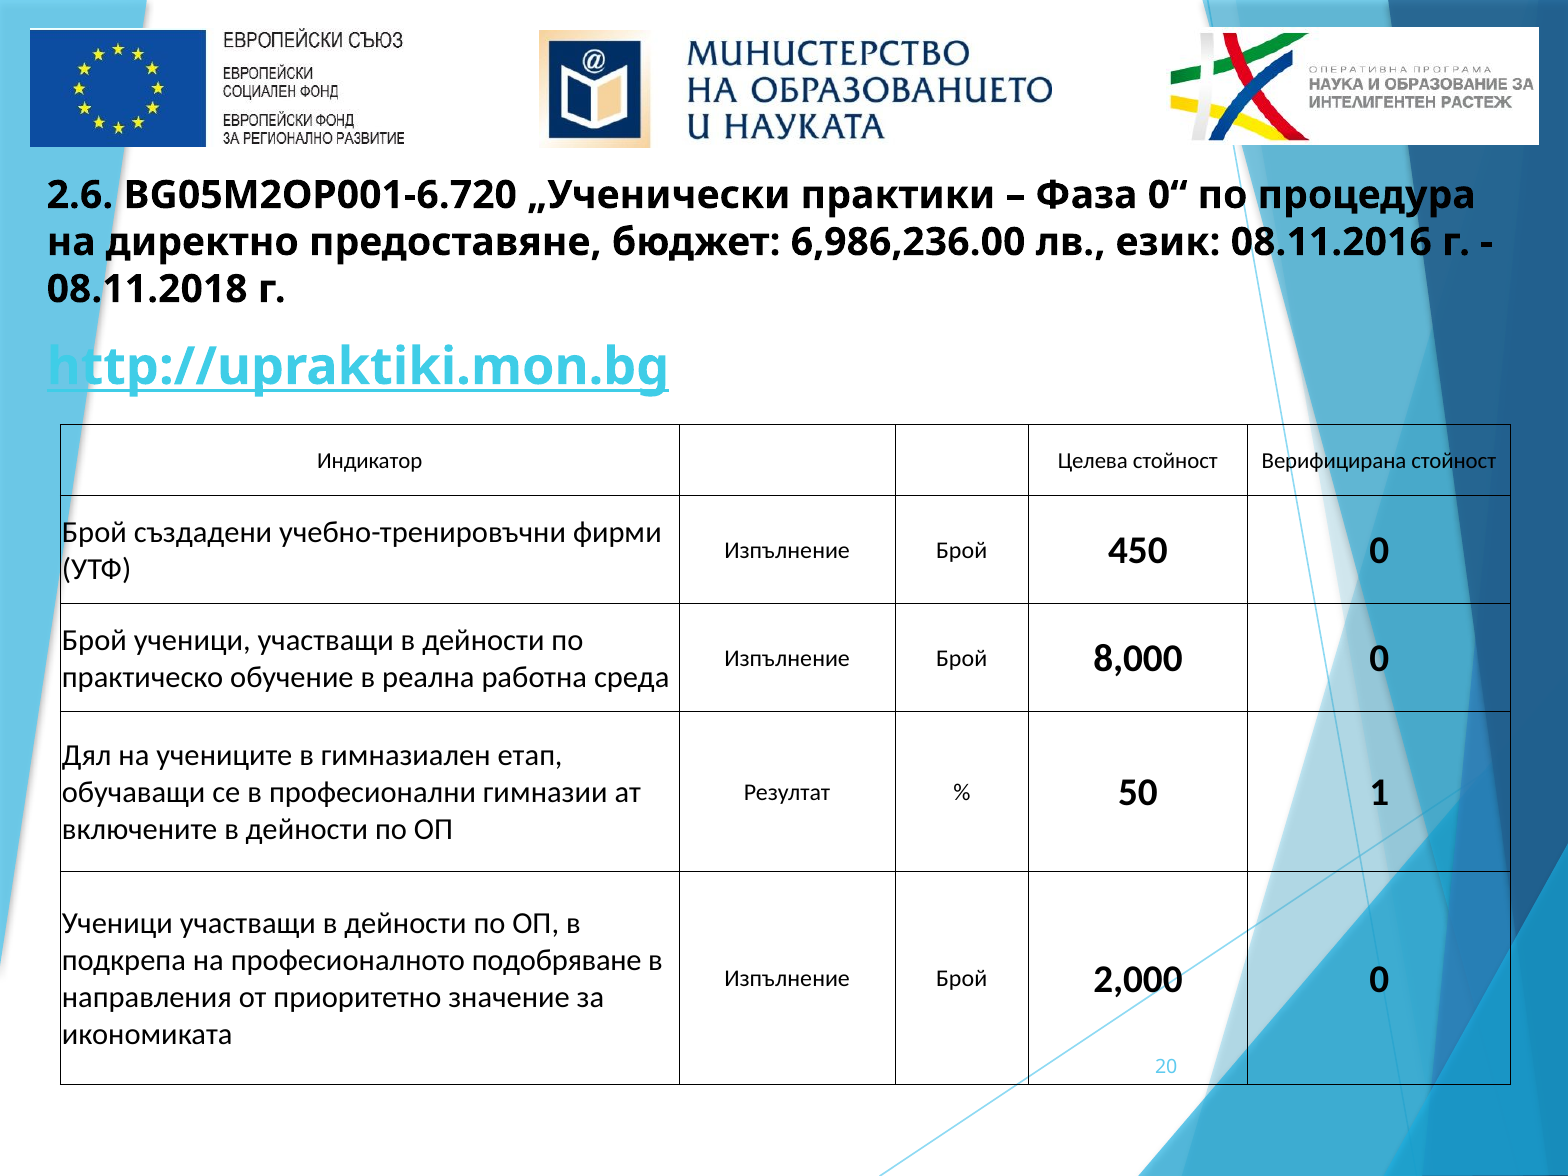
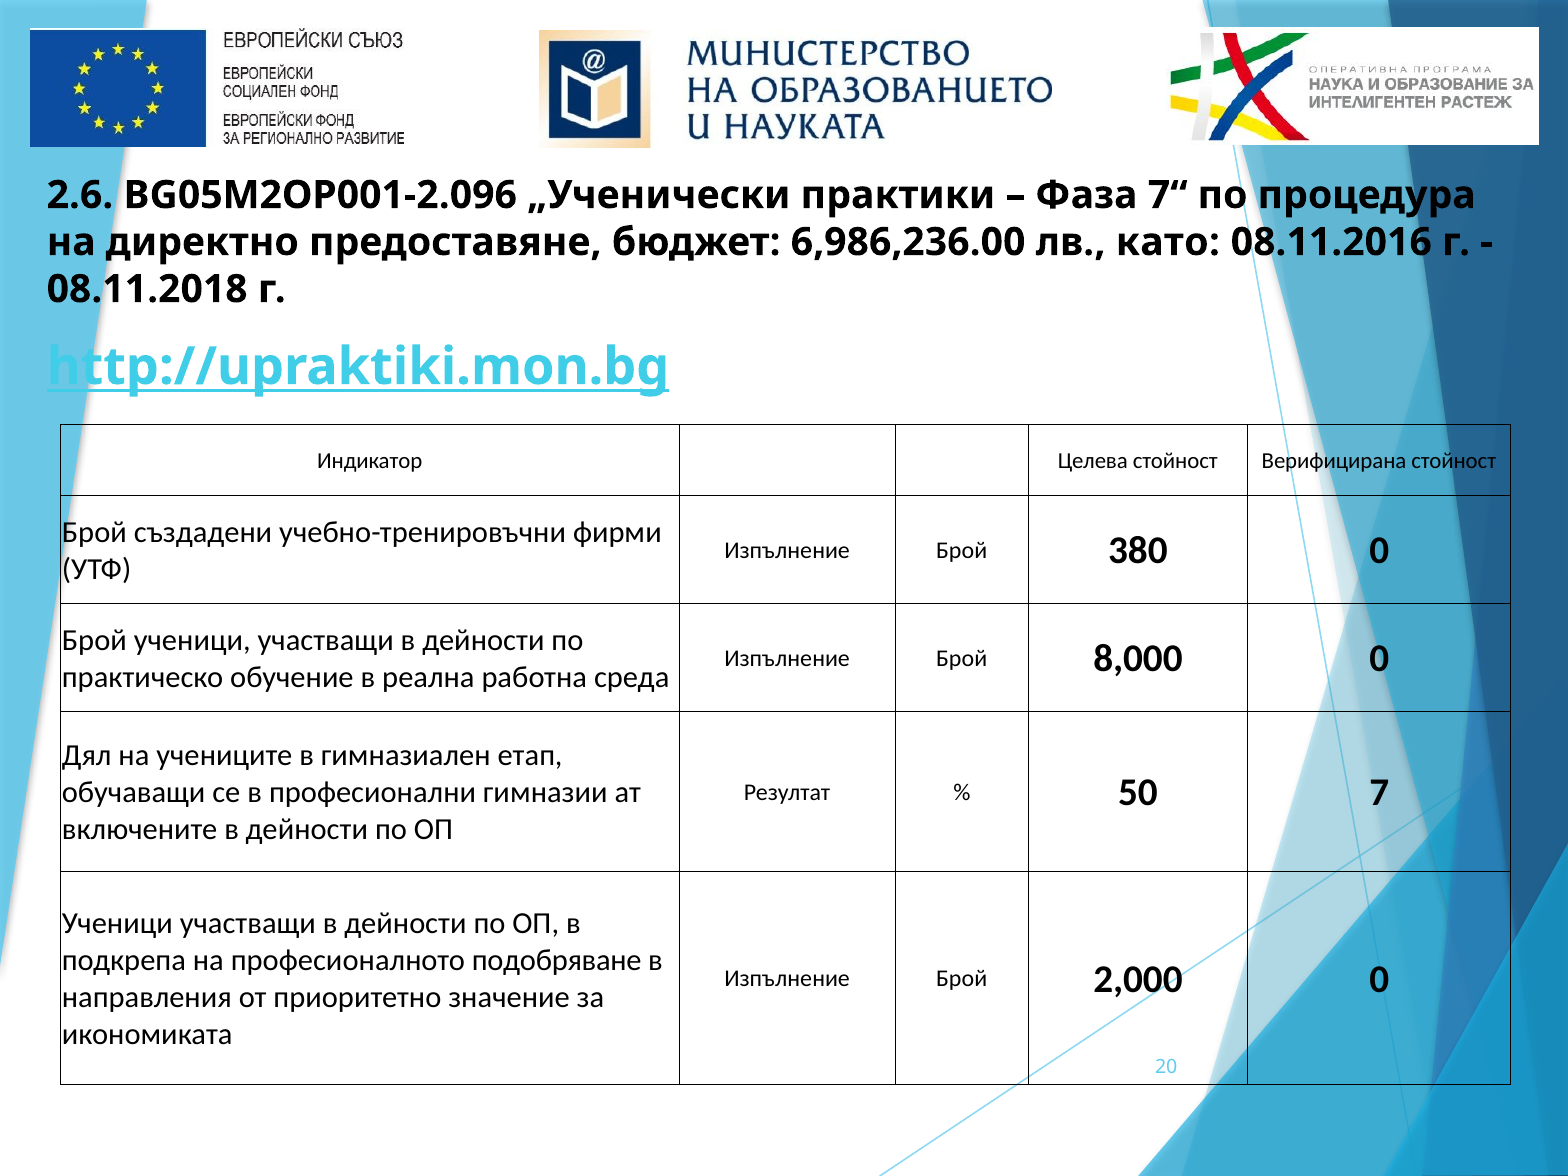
BG05M2ОP001-6.720: BG05M2ОP001-6.720 -> BG05M2ОP001-2.096
0“: 0“ -> 7“
език: език -> като
450: 450 -> 380
1: 1 -> 7
